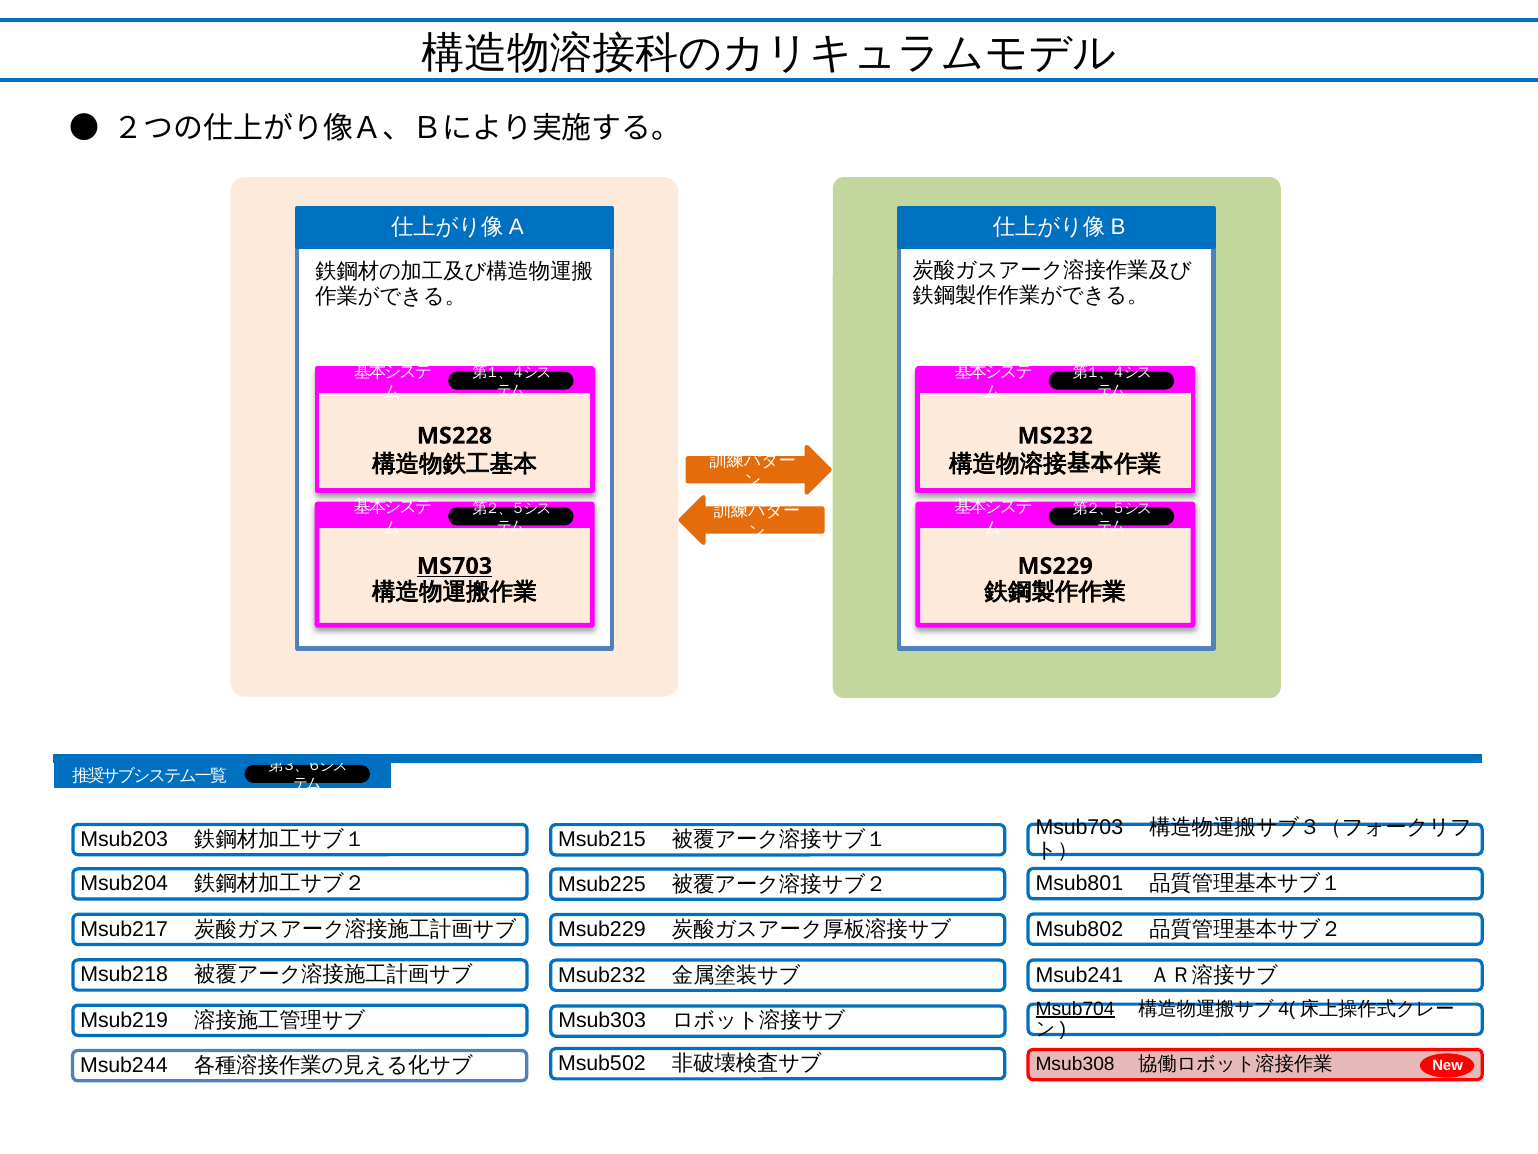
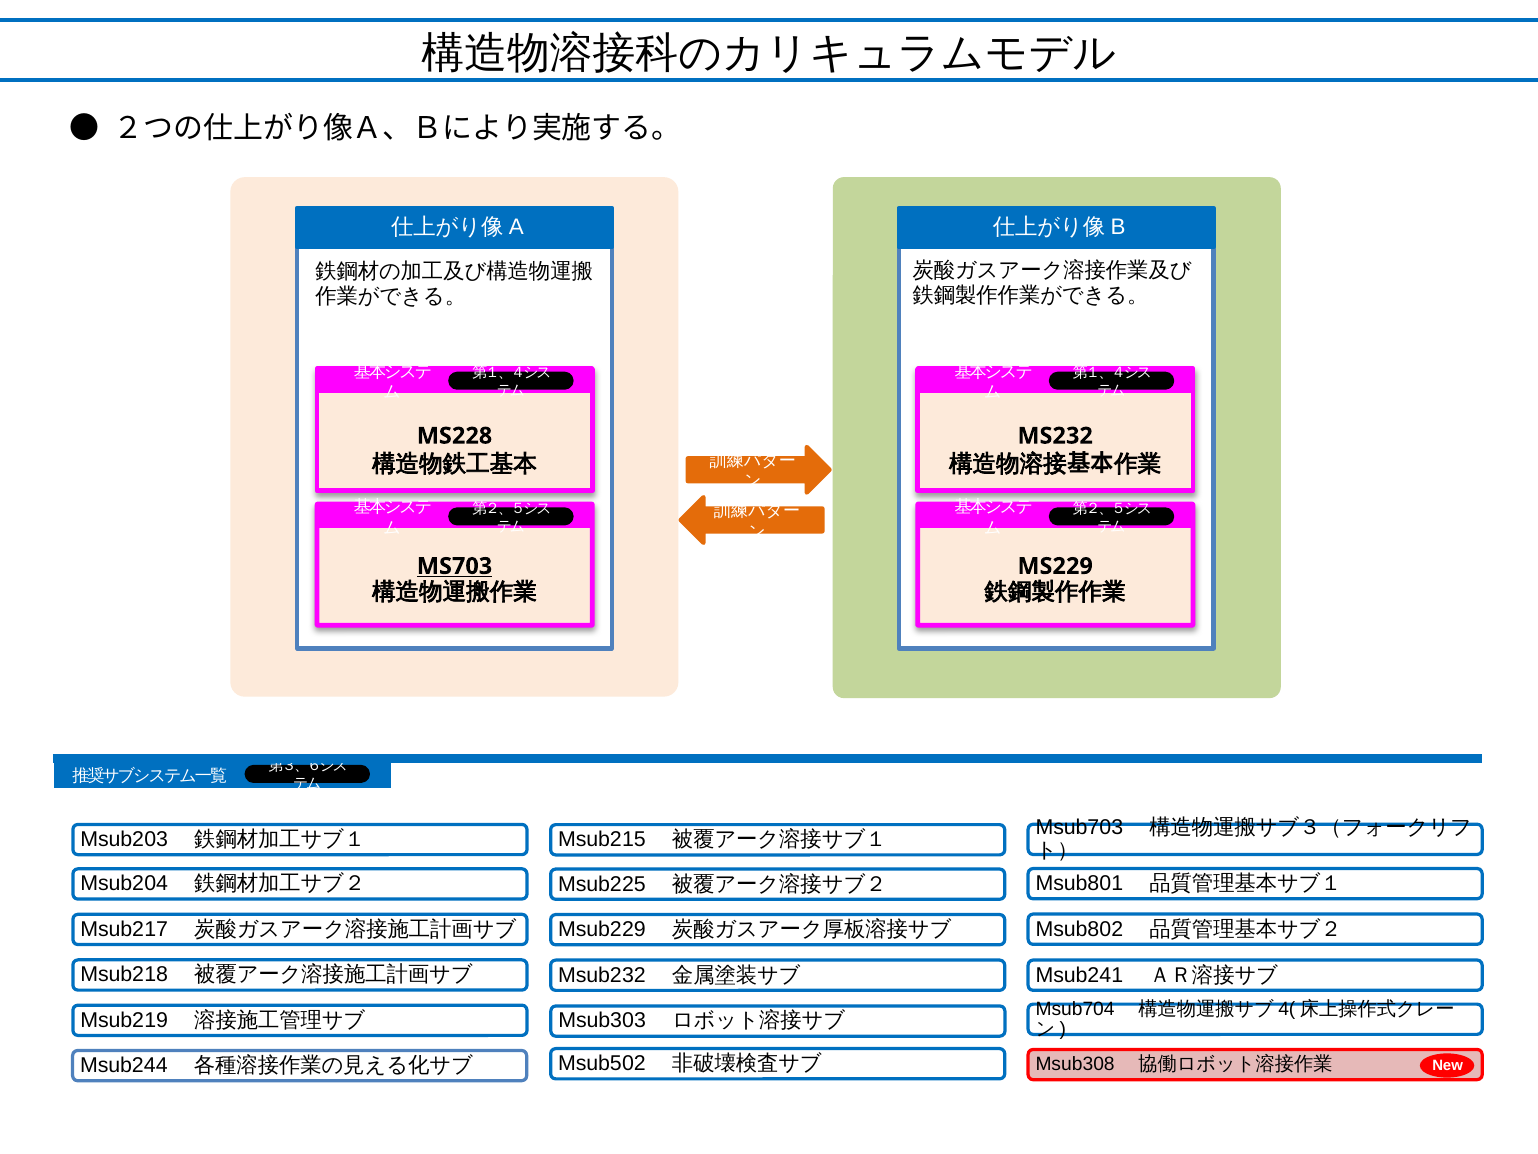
Msub704 underline: present -> none
